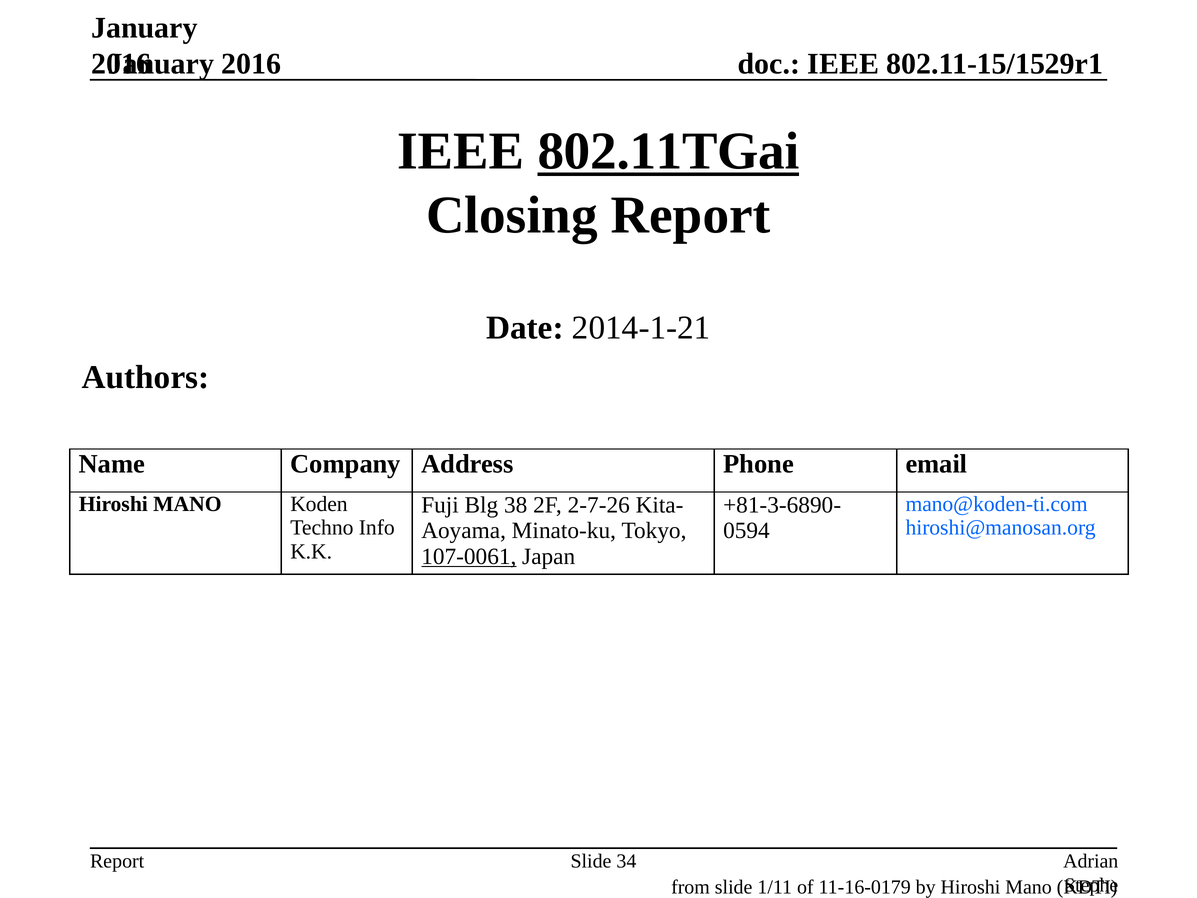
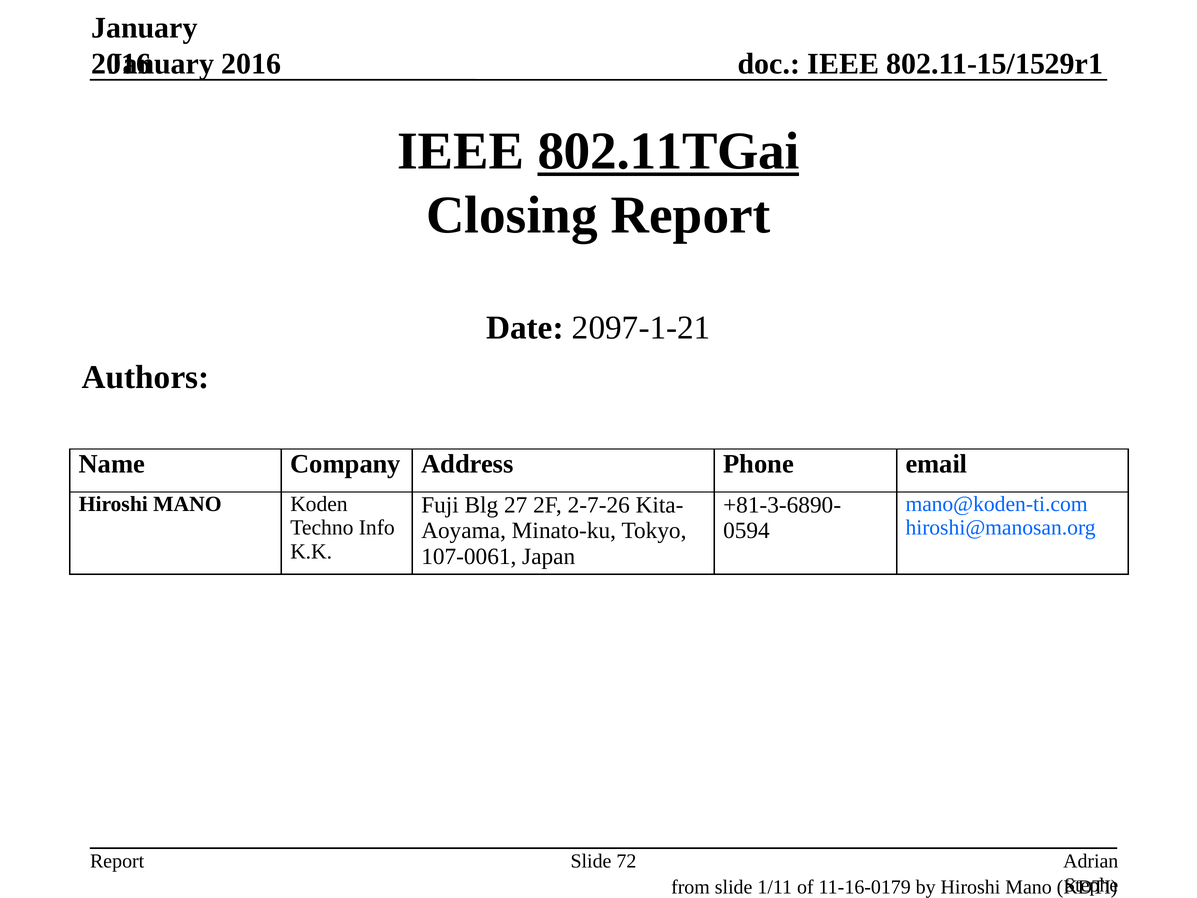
2014-1-21: 2014-1-21 -> 2097-1-21
38: 38 -> 27
107-0061 underline: present -> none
34: 34 -> 72
